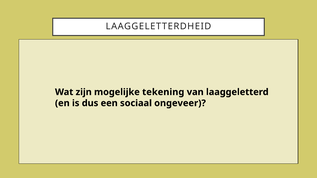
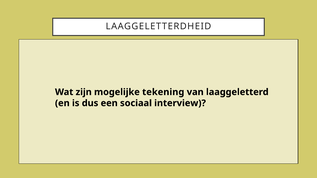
ongeveer: ongeveer -> interview
